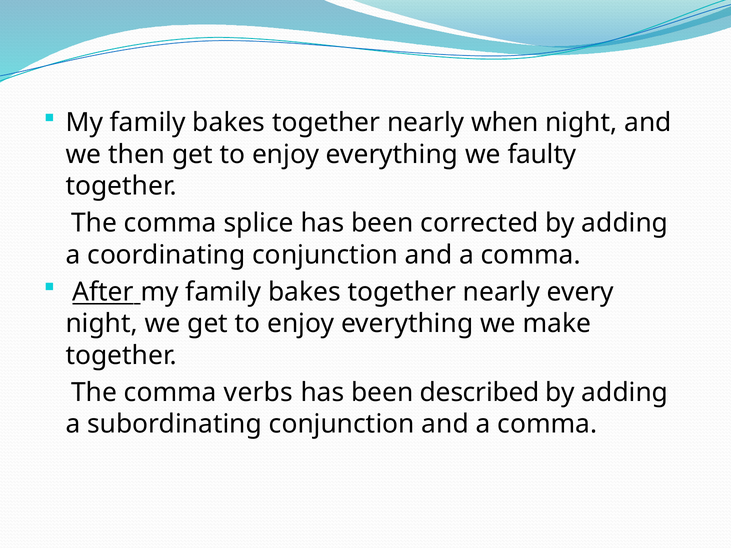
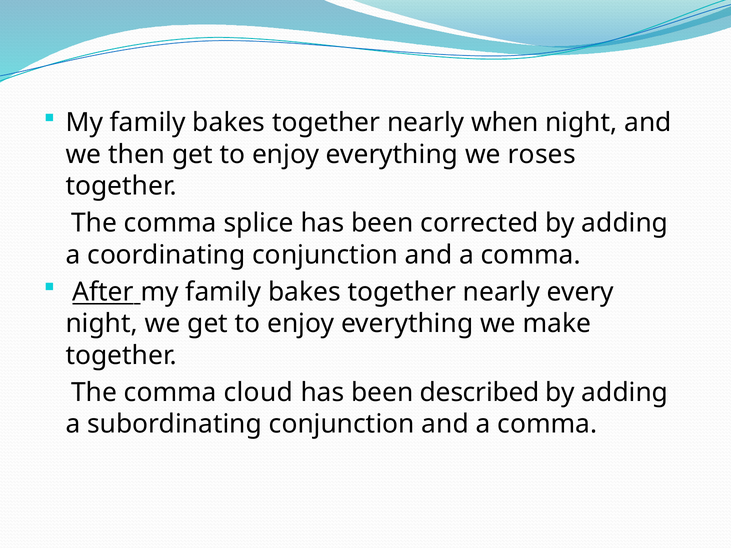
faulty: faulty -> roses
verbs: verbs -> cloud
